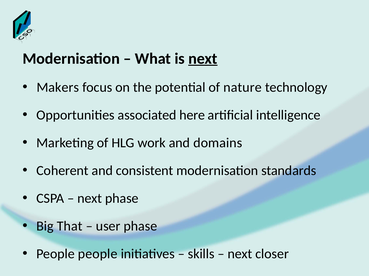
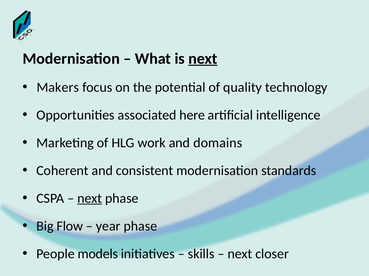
nature: nature -> quality
next at (90, 199) underline: none -> present
That: That -> Flow
user: user -> year
People people: people -> models
